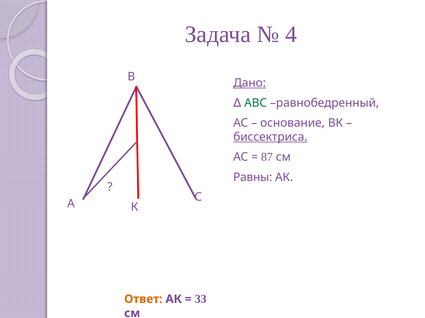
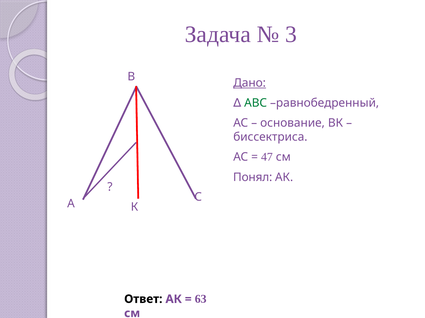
4: 4 -> 3
биссектриса underline: present -> none
87: 87 -> 47
Равны: Равны -> Понял
Ответ colour: orange -> black
33: 33 -> 63
